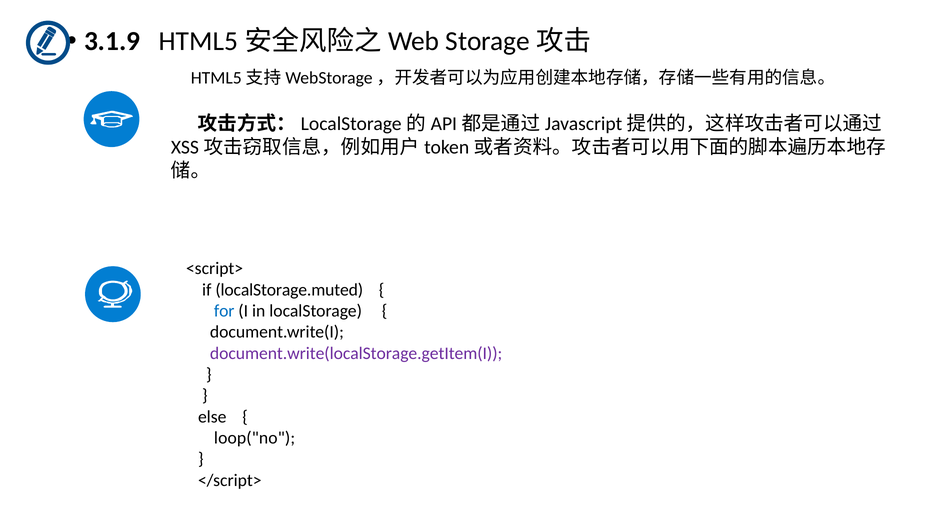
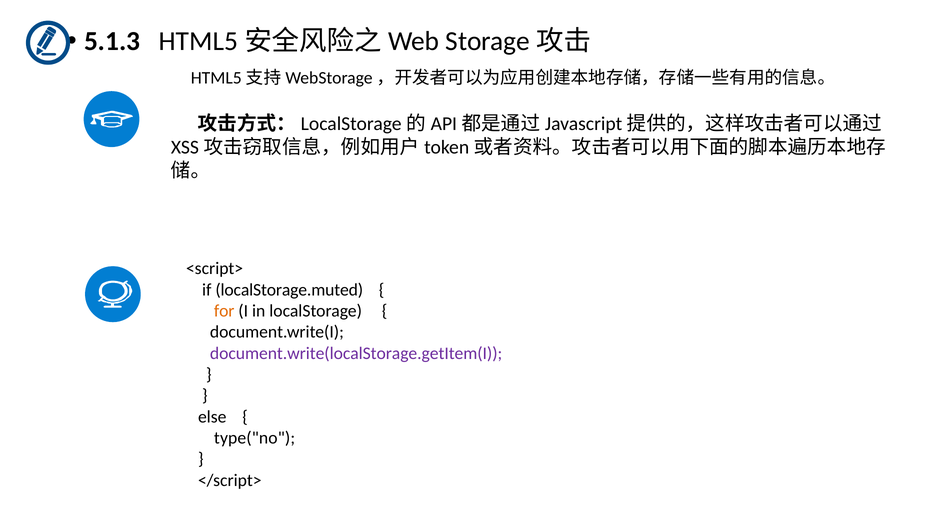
3.1.9: 3.1.9 -> 5.1.3
for colour: blue -> orange
loop("no: loop("no -> type("no
